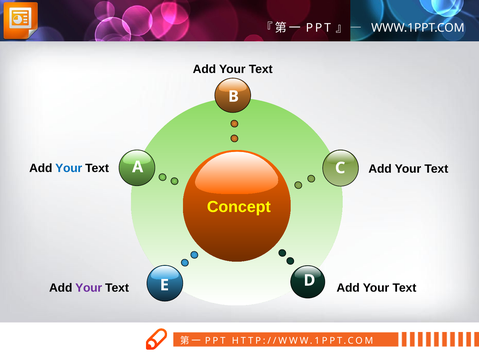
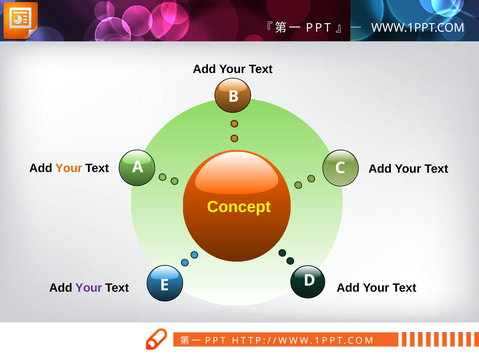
Your at (69, 168) colour: blue -> orange
